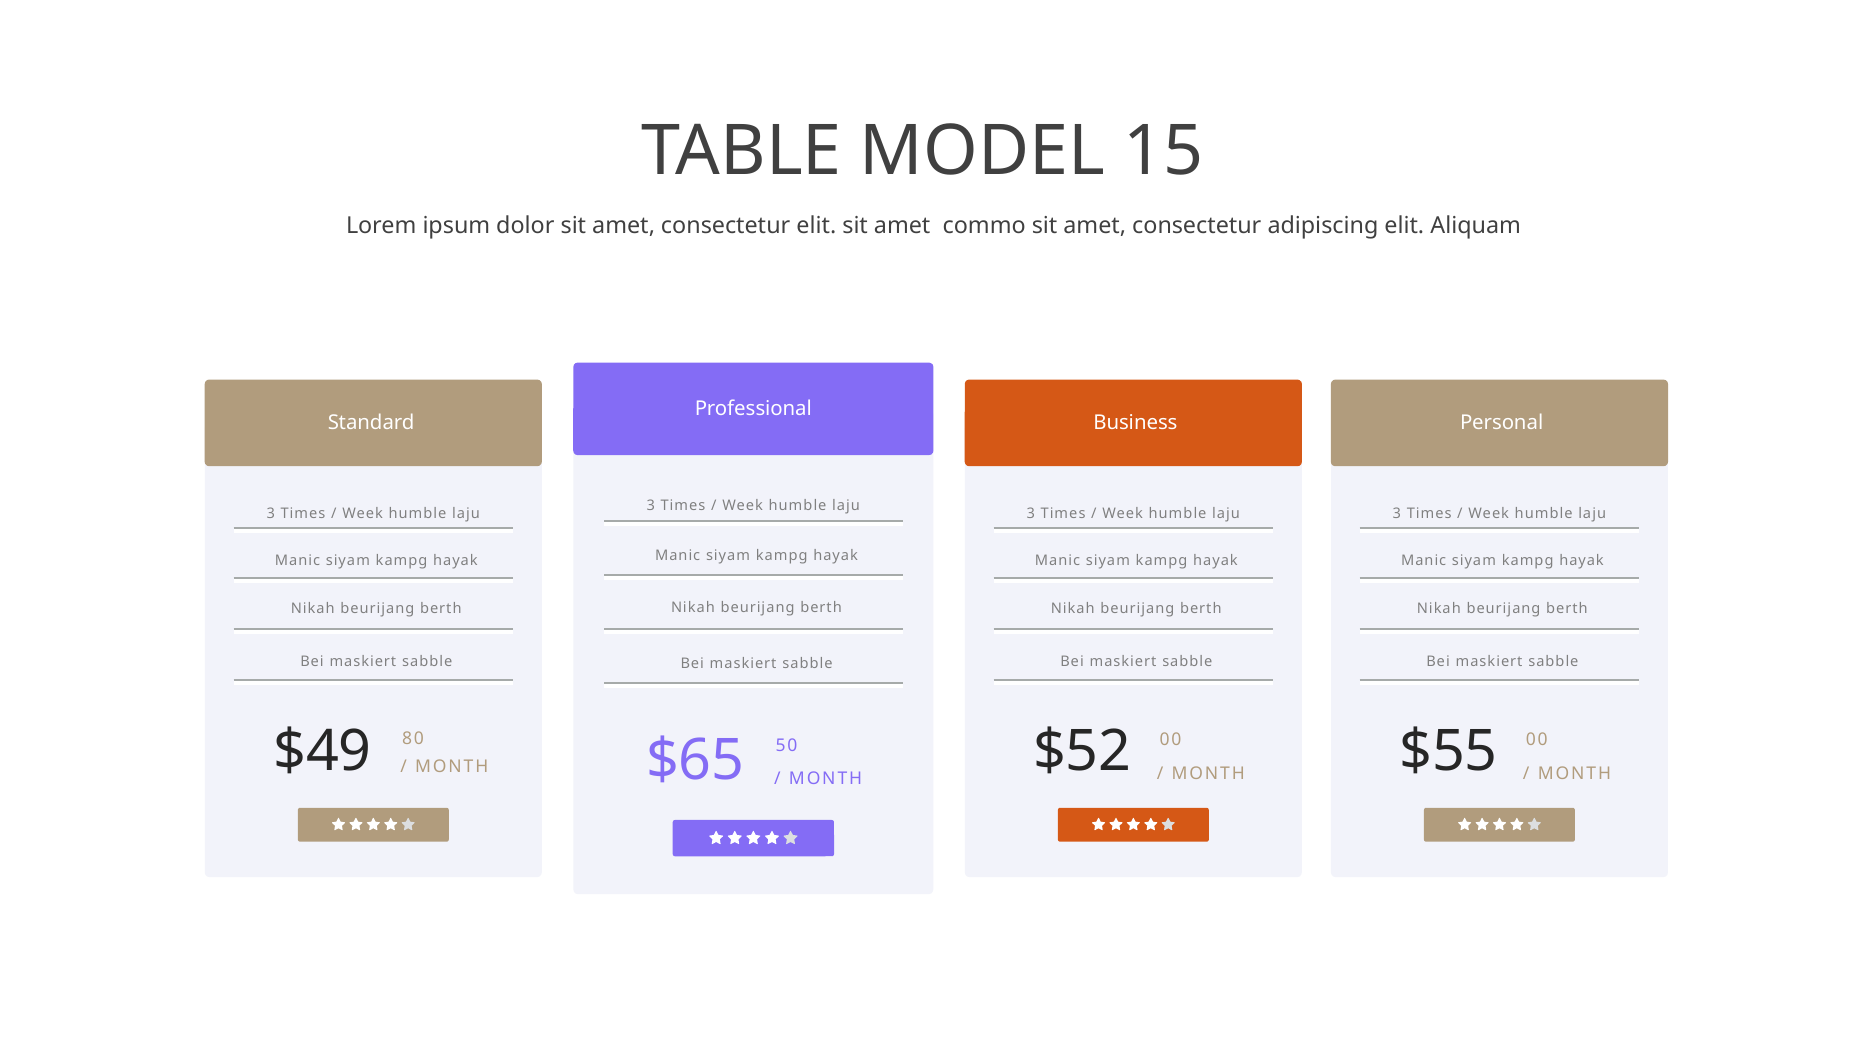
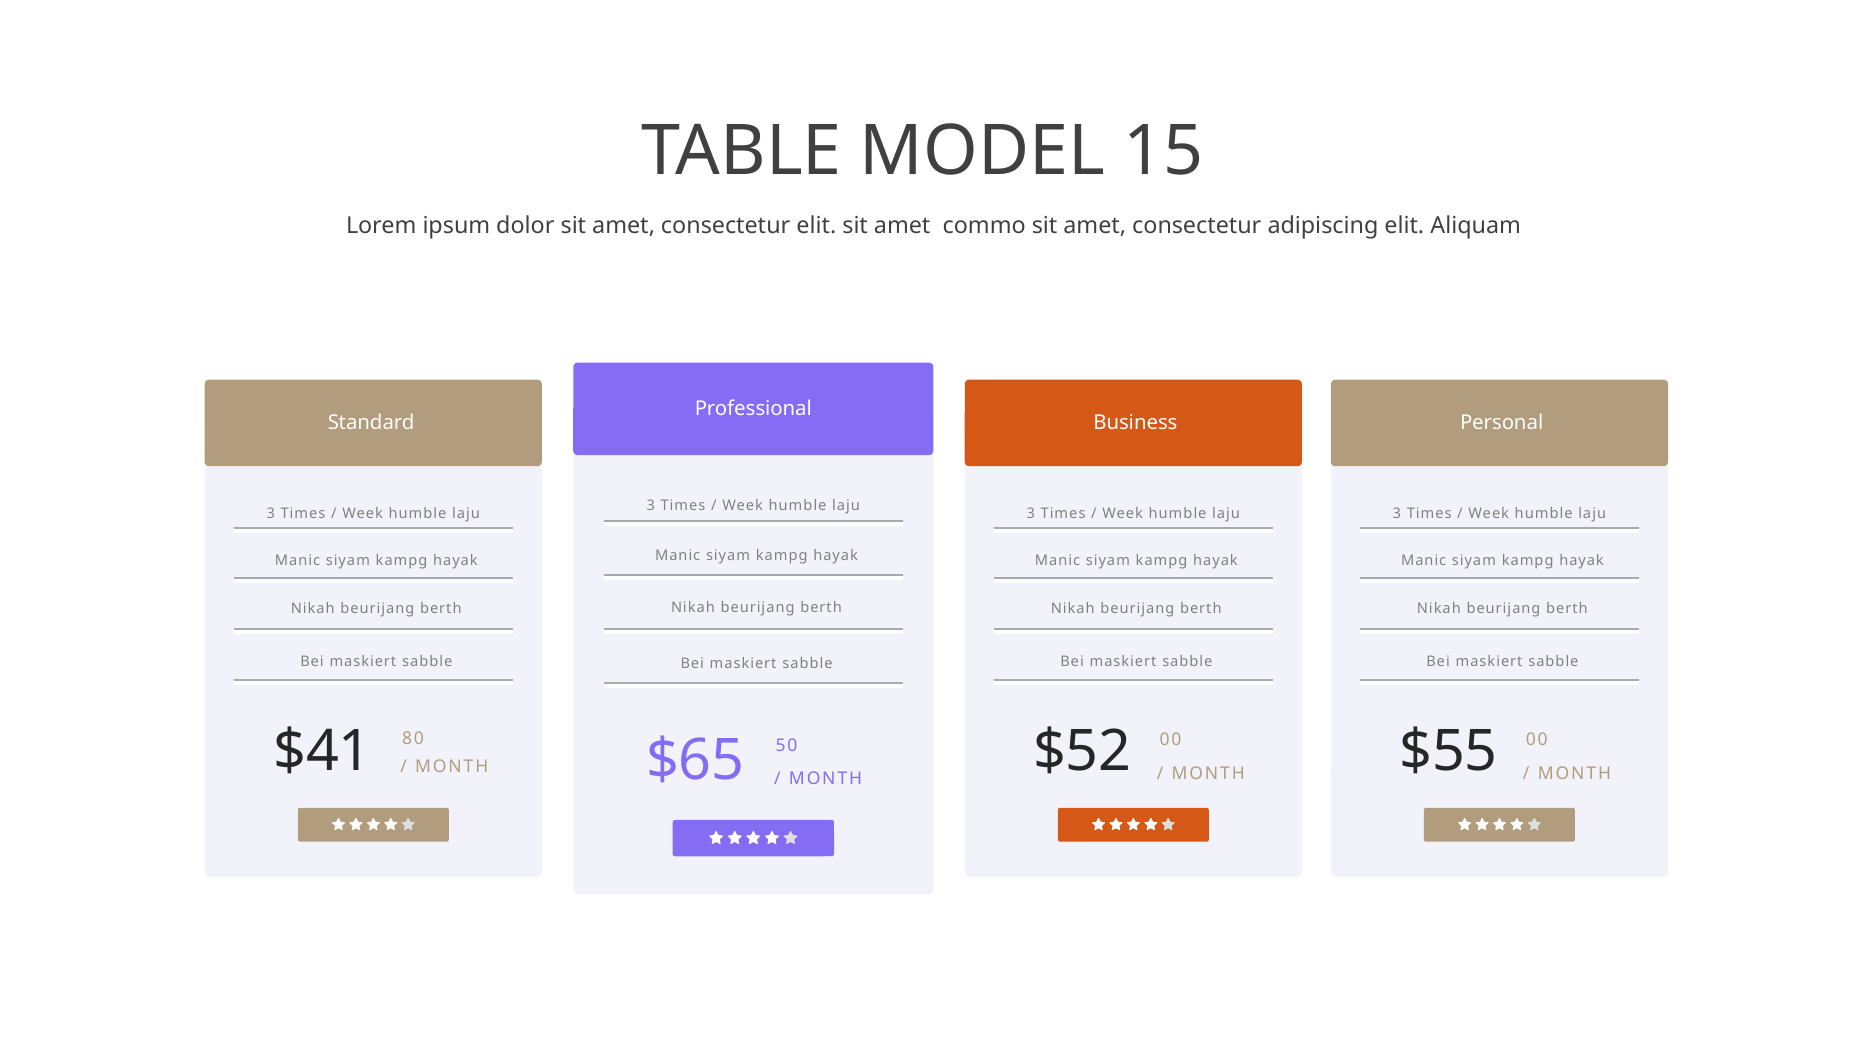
$49: $49 -> $41
